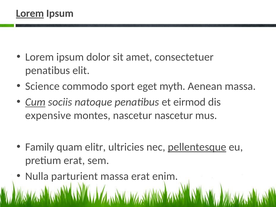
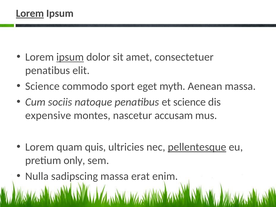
ipsum at (70, 57) underline: none -> present
Cum underline: present -> none
et eirmod: eirmod -> science
nascetur nascetur: nascetur -> accusam
Family at (40, 147): Family -> Lorem
elitr: elitr -> quis
pretium erat: erat -> only
parturient: parturient -> sadipscing
